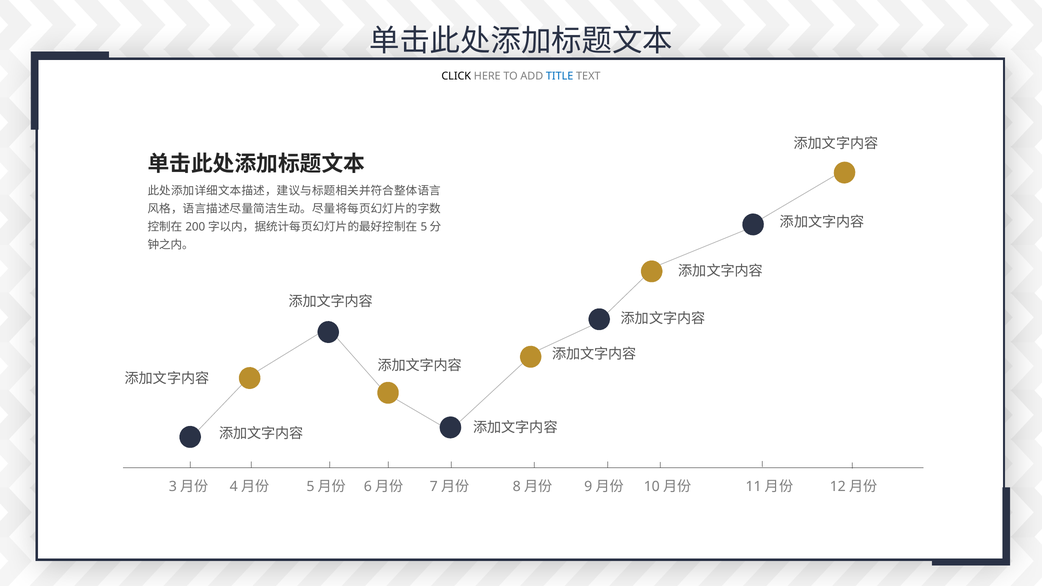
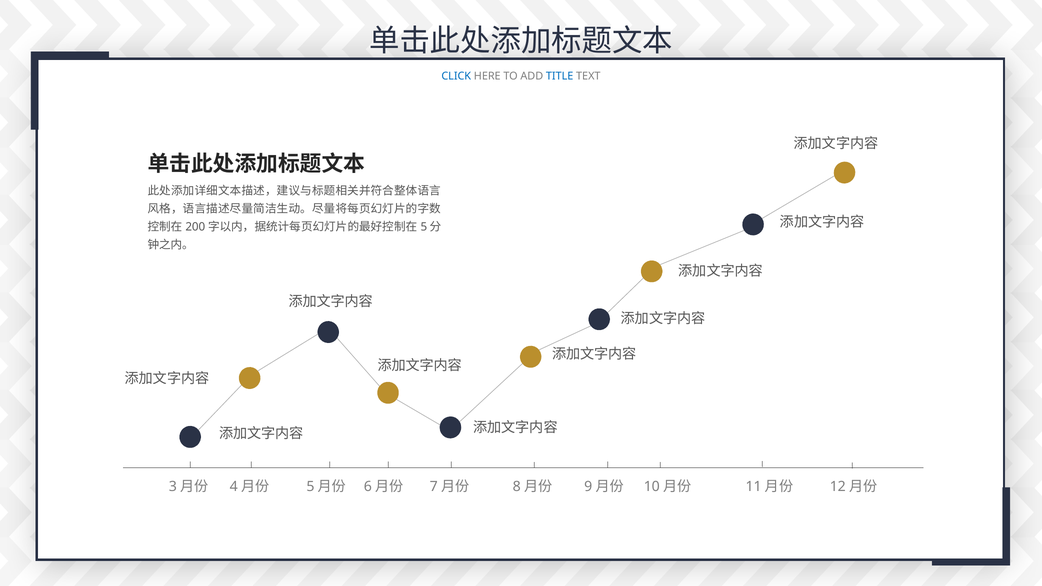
CLICK colour: black -> blue
